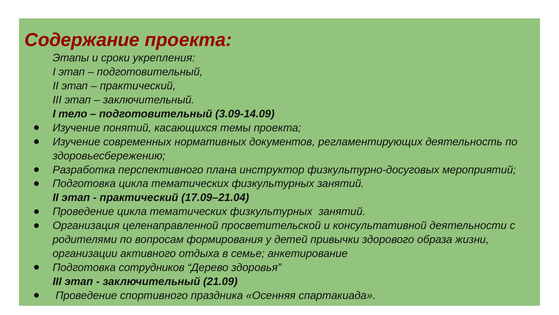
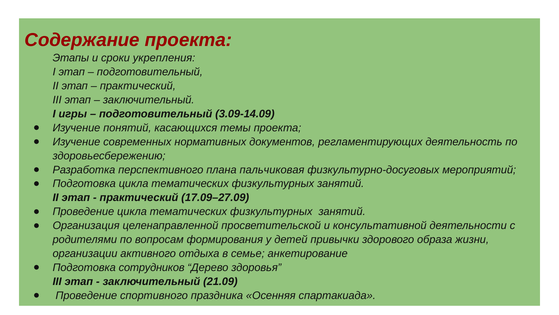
тело: тело -> игры
инструктор: инструктор -> пальчиковая
17.09–21.04: 17.09–21.04 -> 17.09–27.09
